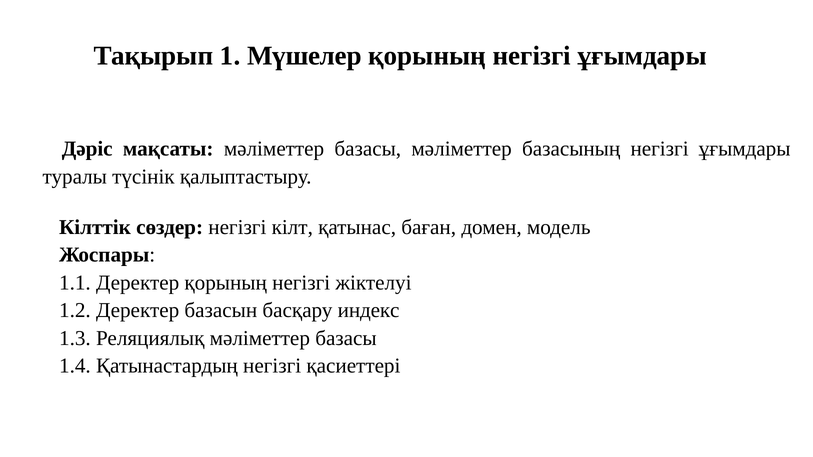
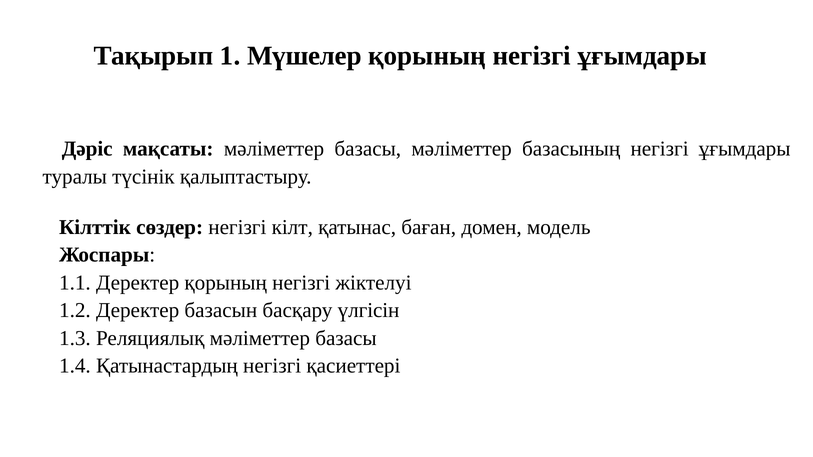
индекс: индекс -> үлгісін
